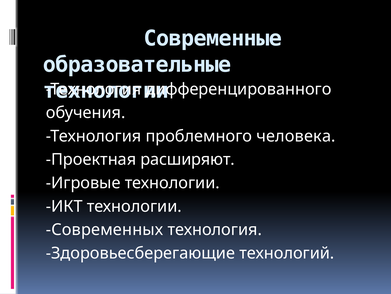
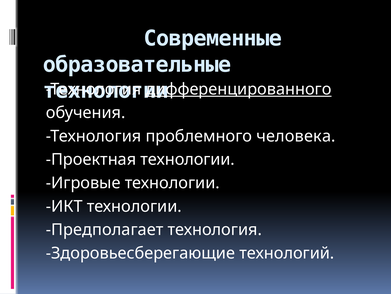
дифференцированного underline: none -> present
Проектная расширяют: расширяют -> технологии
Современных: Современных -> Предполагает
